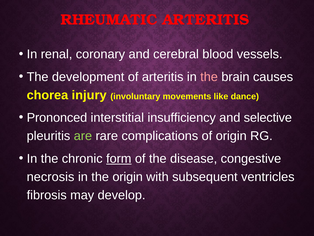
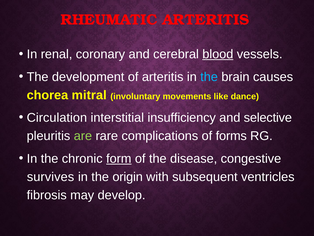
blood underline: none -> present
the at (209, 77) colour: pink -> light blue
injury: injury -> mitral
Prononced: Prononced -> Circulation
of origin: origin -> forms
necrosis: necrosis -> survives
